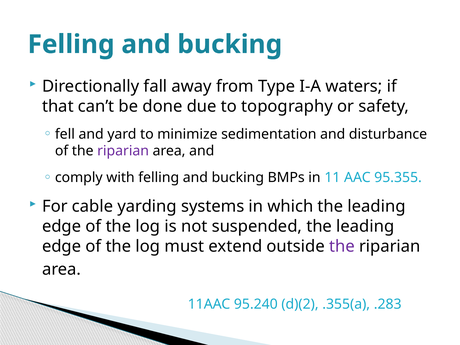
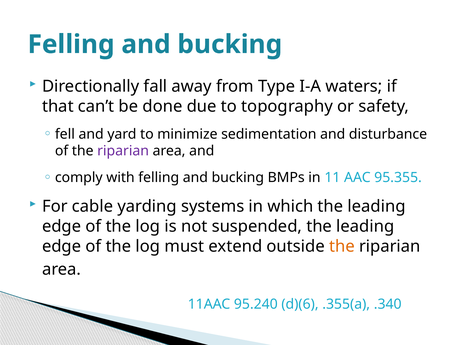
the at (342, 246) colour: purple -> orange
d)(2: d)(2 -> d)(6
.283: .283 -> .340
